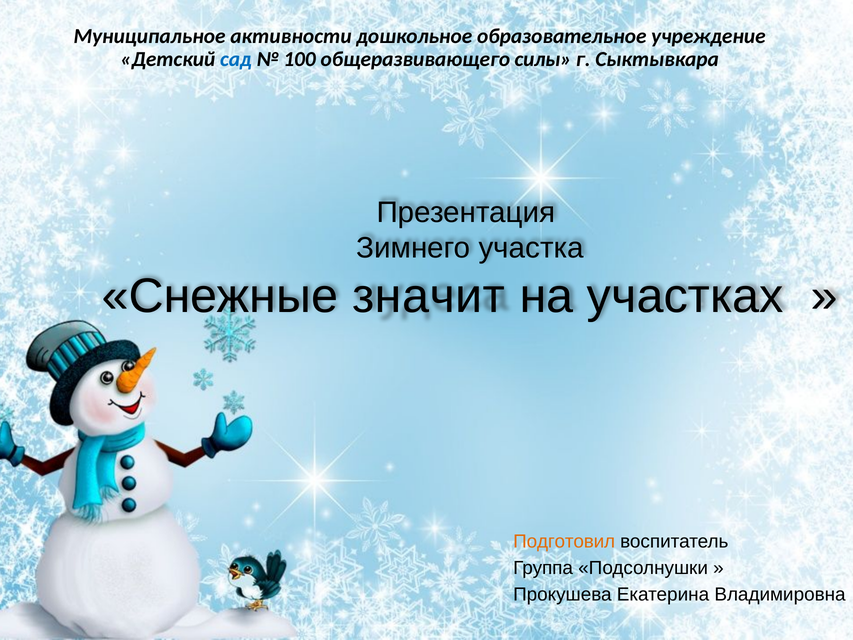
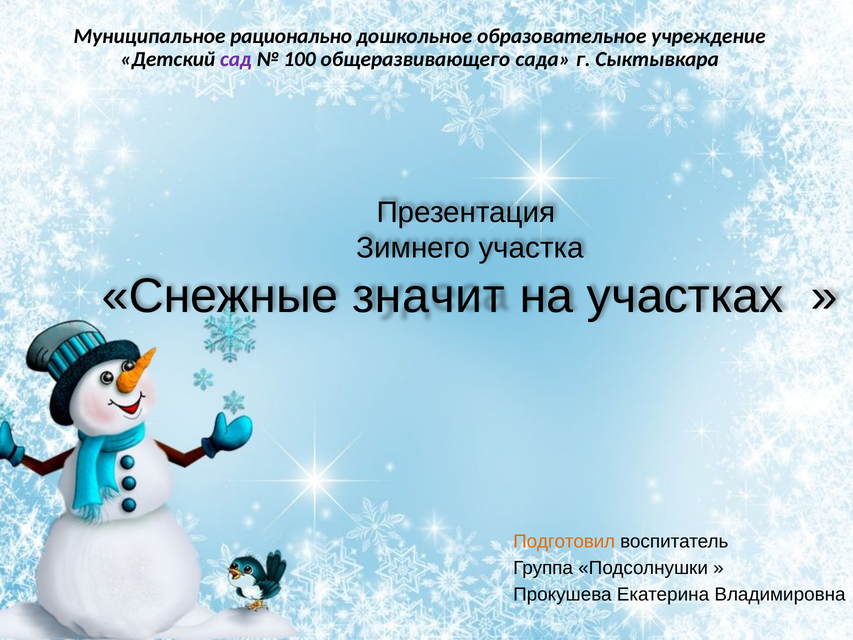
активности: активности -> рационально
сад colour: blue -> purple
силы: силы -> сада
